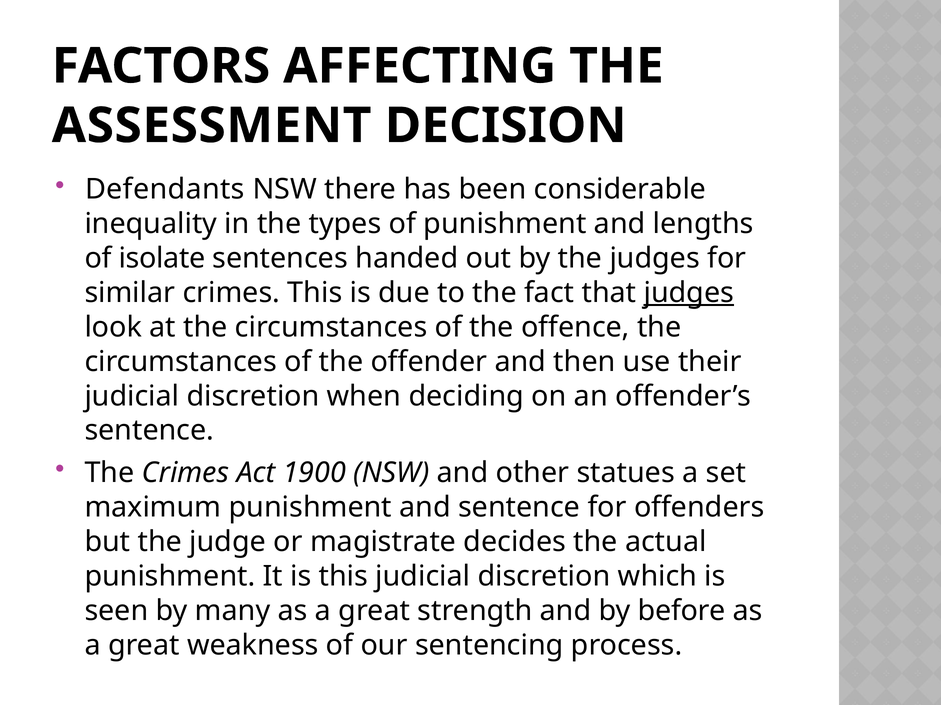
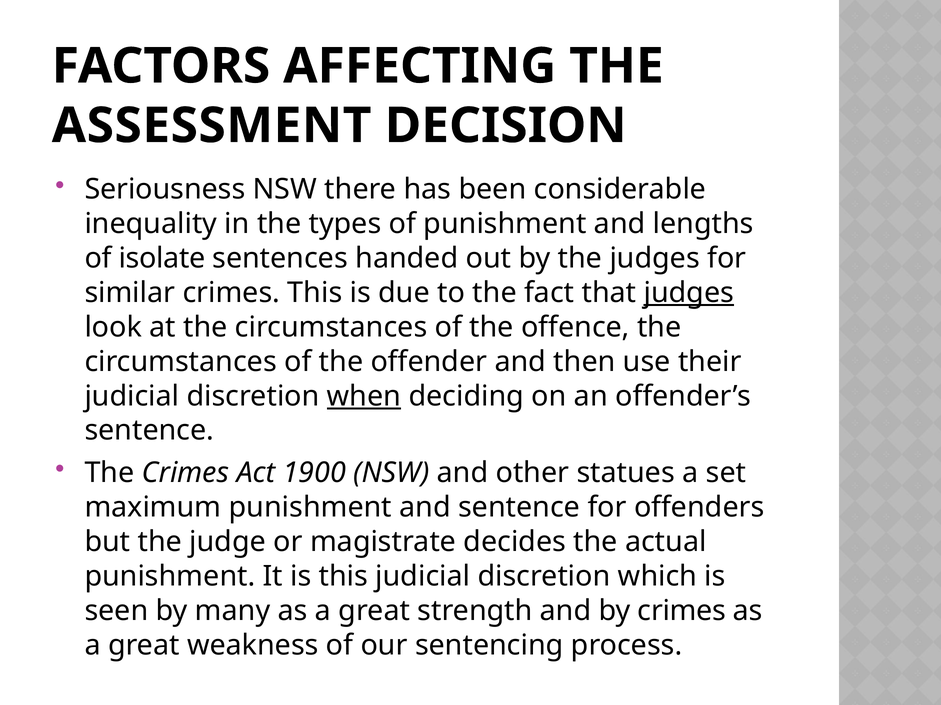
Defendants: Defendants -> Seriousness
when underline: none -> present
by before: before -> crimes
